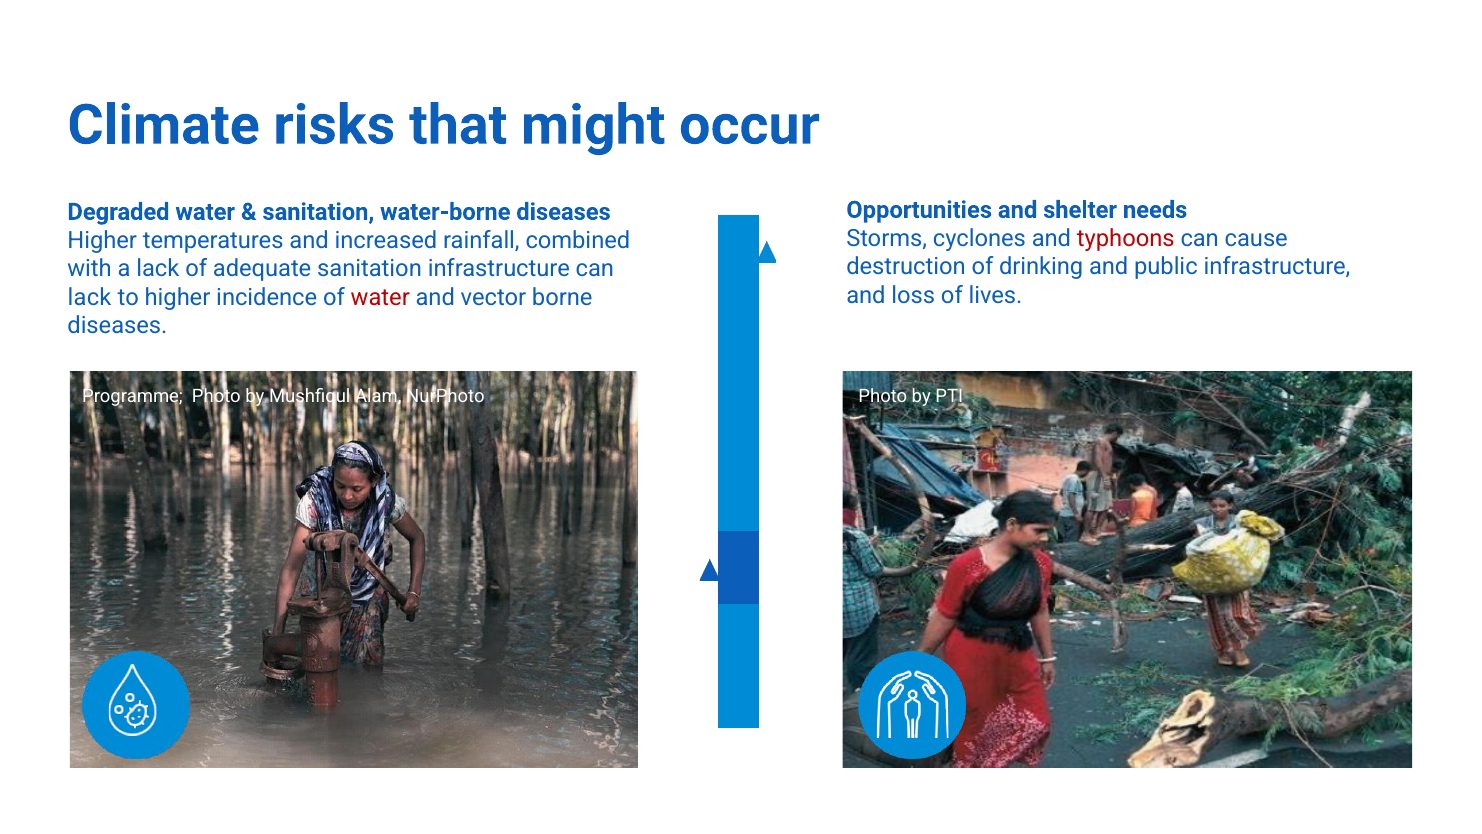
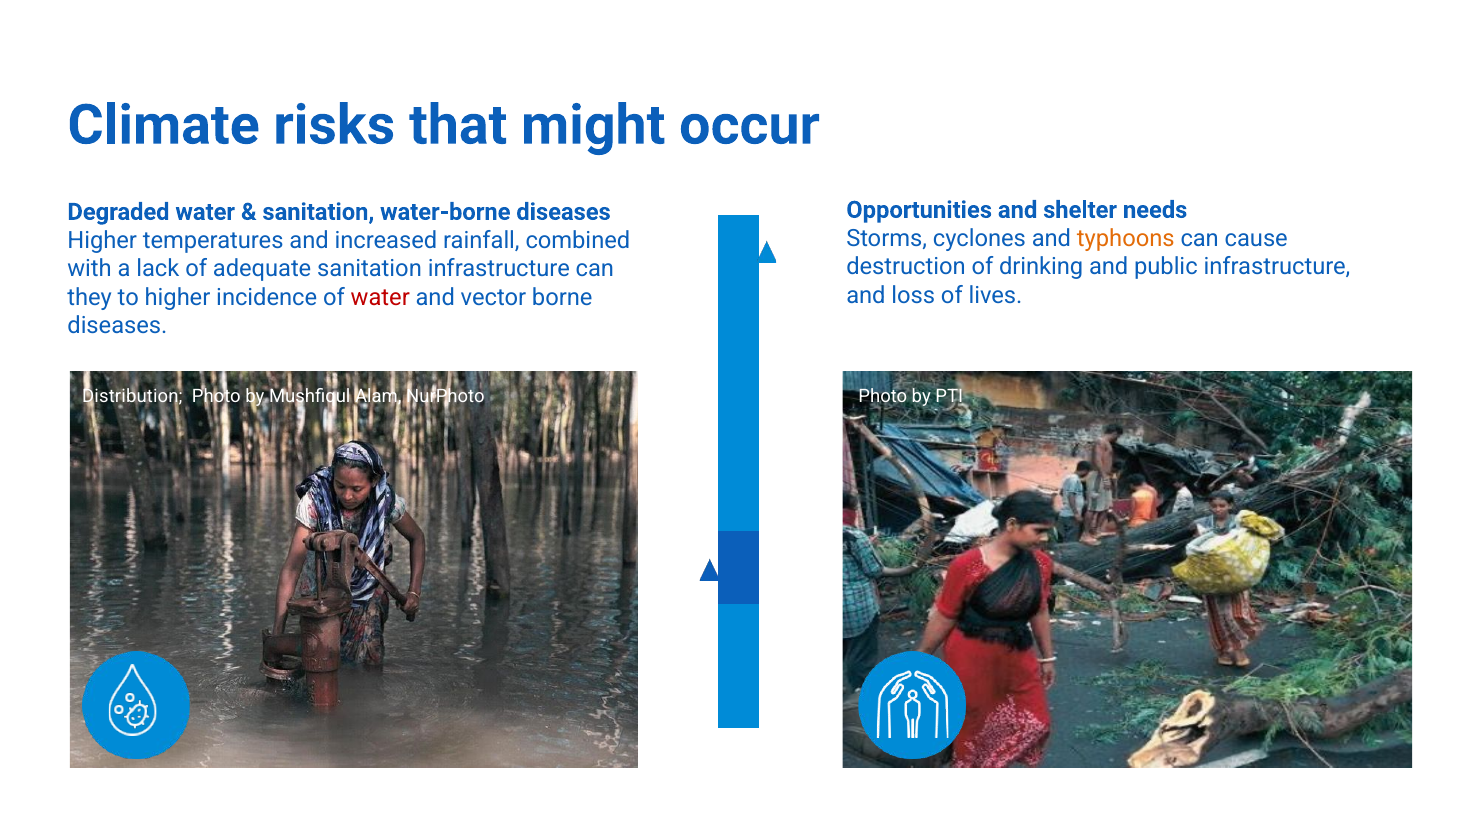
typhoons colour: red -> orange
lack at (90, 297): lack -> they
Programme: Programme -> Distribution
